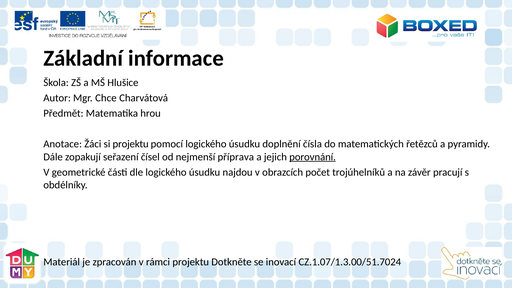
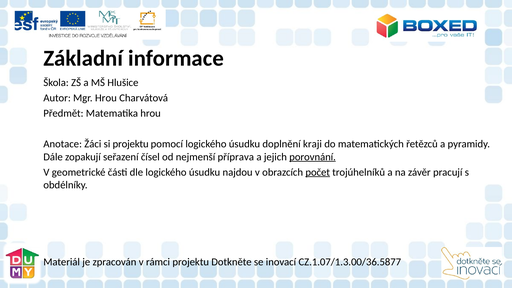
Mgr Chce: Chce -> Hrou
čísla: čísla -> kraji
počet underline: none -> present
CZ.1.07/1.3.00/51.7024: CZ.1.07/1.3.00/51.7024 -> CZ.1.07/1.3.00/36.5877
